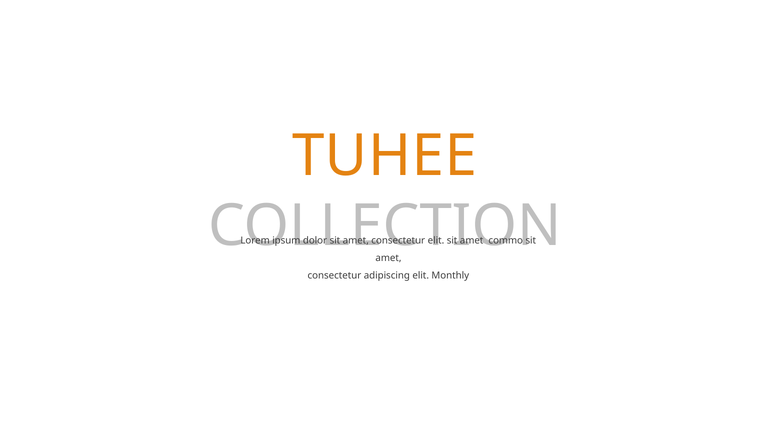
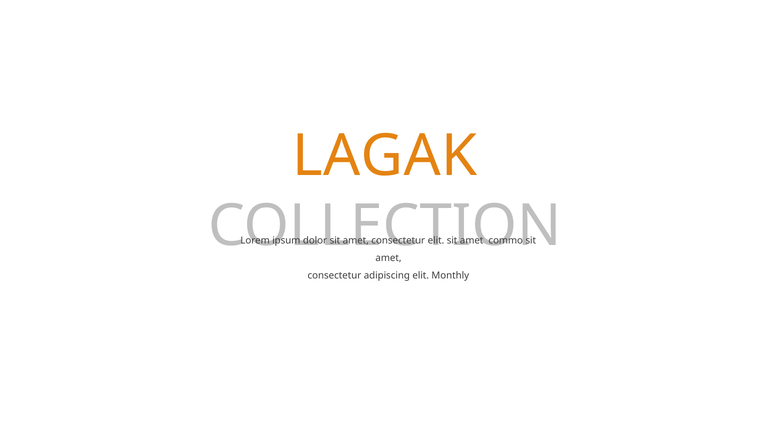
TUHEE: TUHEE -> LAGAK
